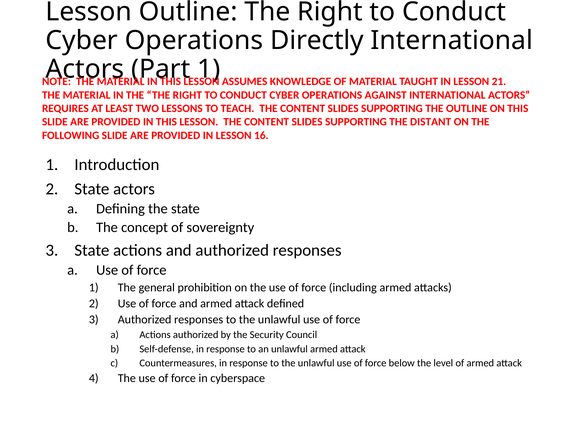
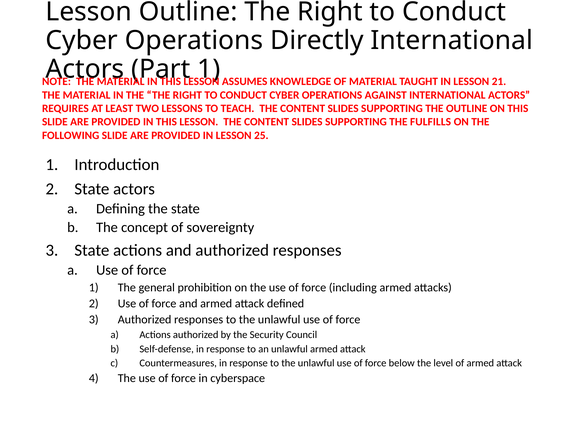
DISTANT: DISTANT -> FULFILLS
16: 16 -> 25
